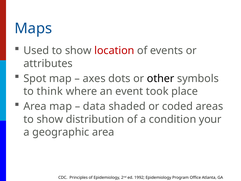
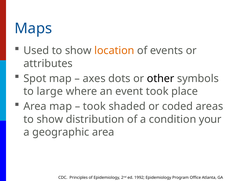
location colour: red -> orange
think: think -> large
data at (94, 106): data -> took
